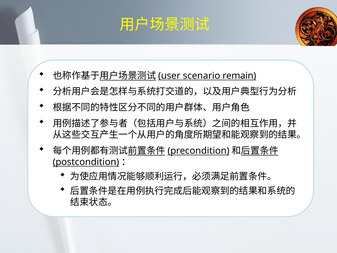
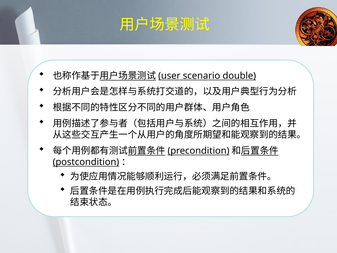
remain: remain -> double
